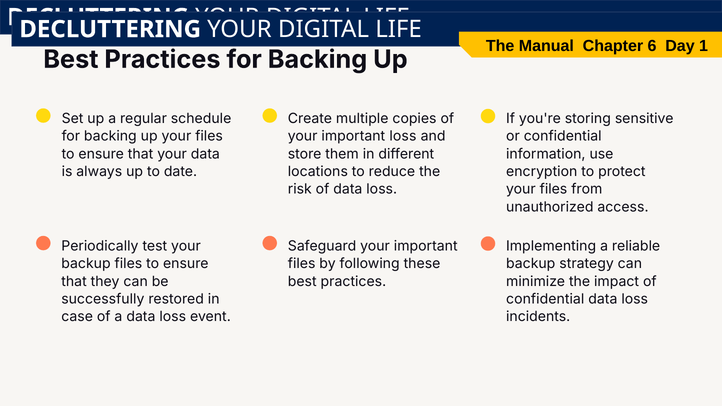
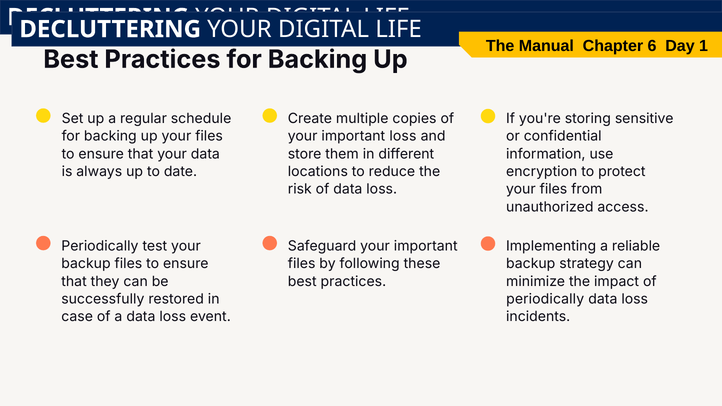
confidential at (545, 299): confidential -> periodically
